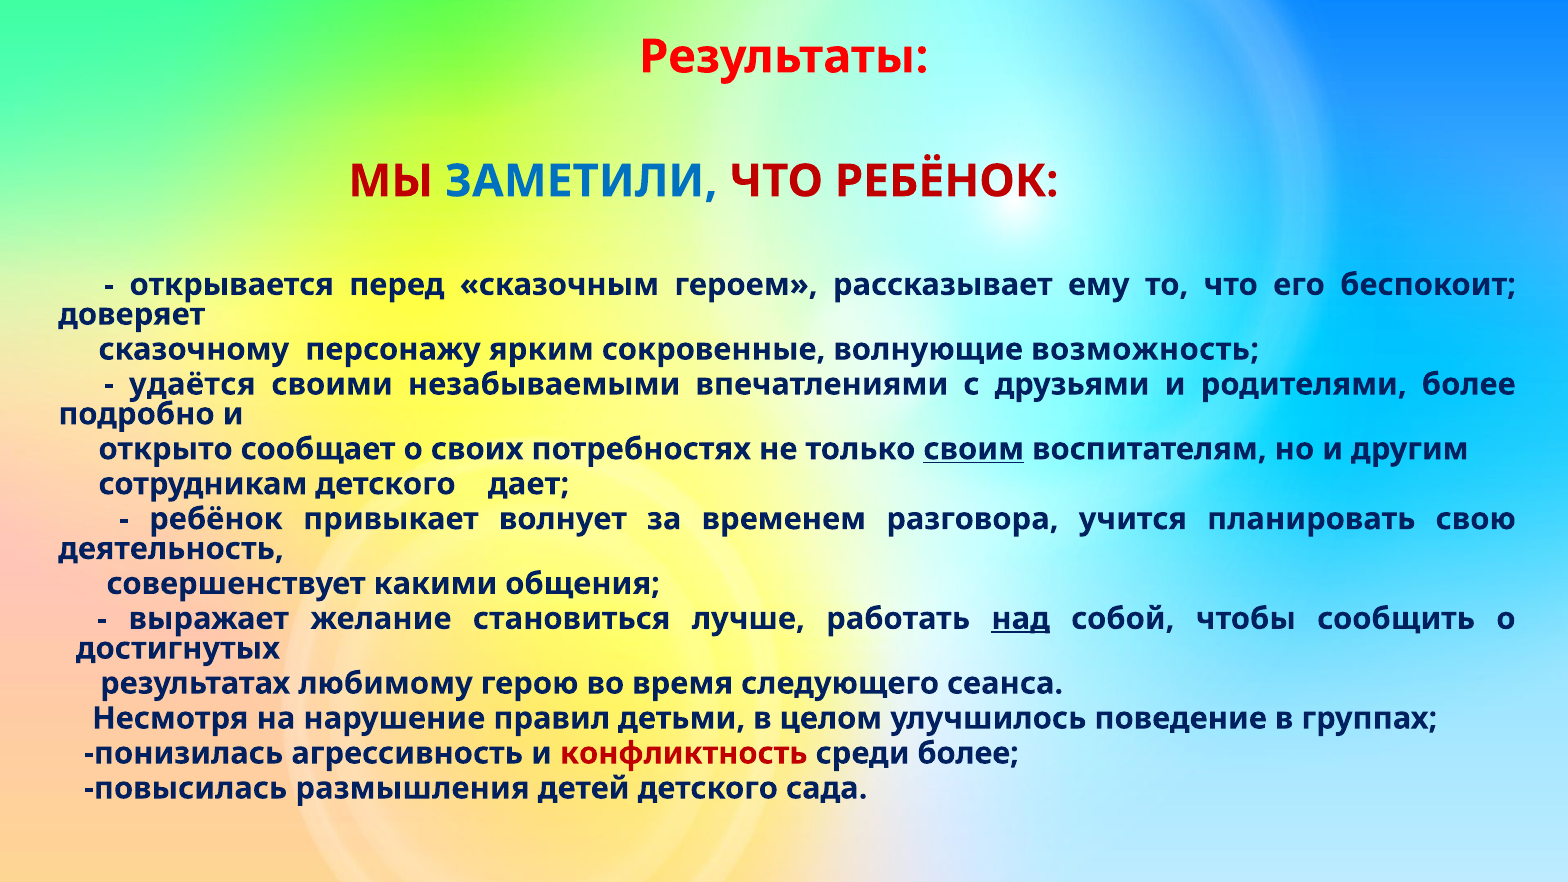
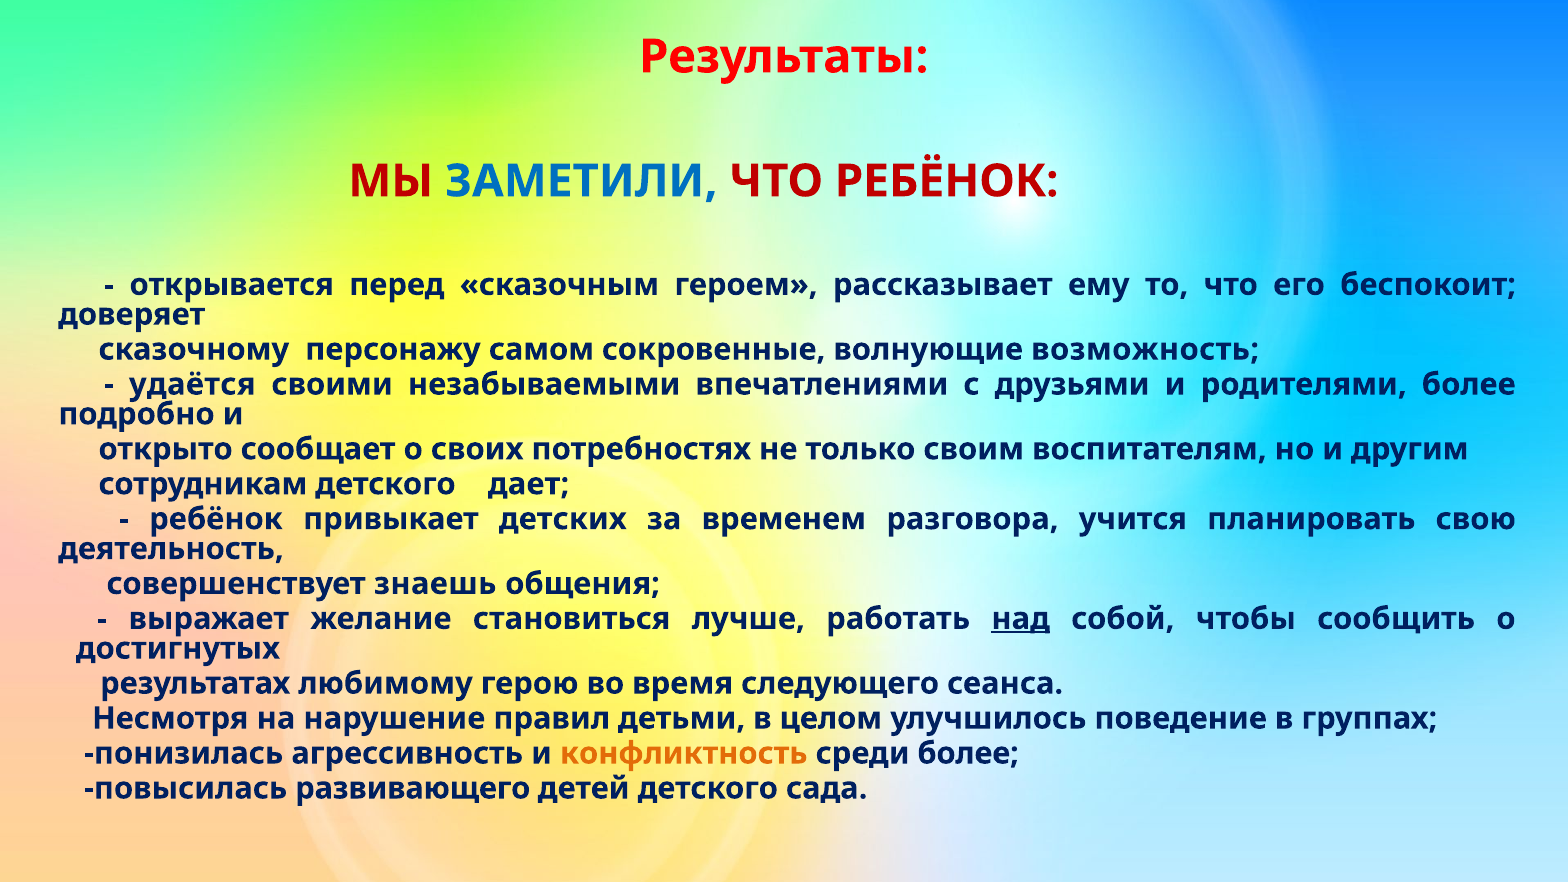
ярким: ярким -> самом
своим underline: present -> none
волнует: волнует -> детских
какими: какими -> знаешь
конфликтность colour: red -> orange
размышления: размышления -> развивающего
